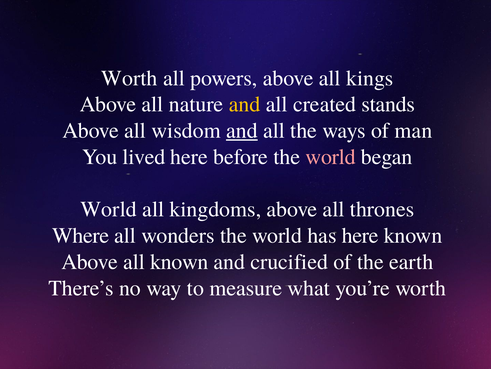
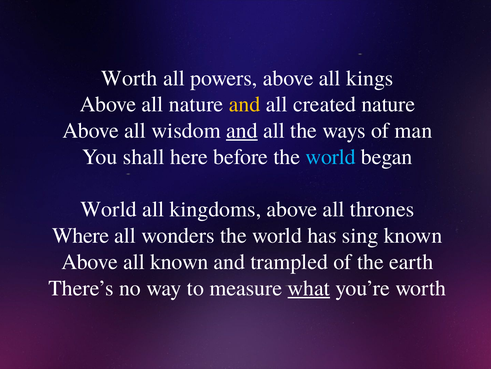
created stands: stands -> nature
lived: lived -> shall
world at (331, 157) colour: pink -> light blue
has here: here -> sing
crucified: crucified -> trampled
what underline: none -> present
